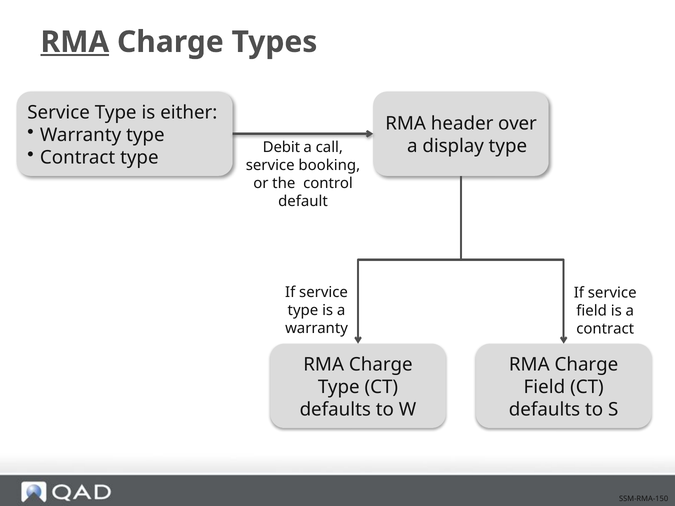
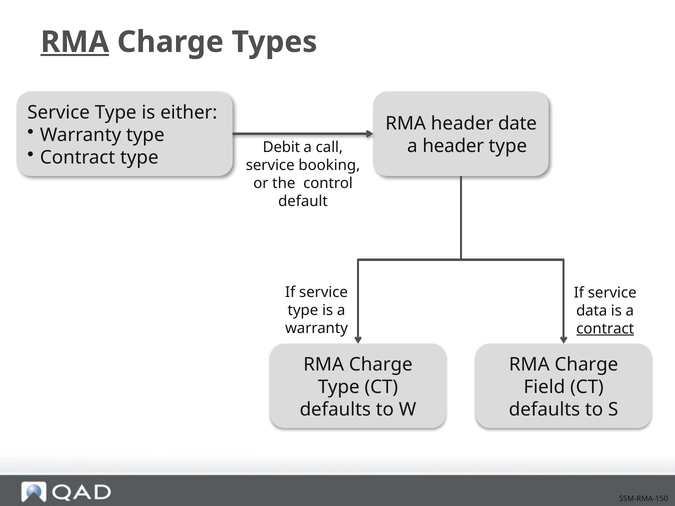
over: over -> date
a display: display -> header
field at (592, 311): field -> data
contract at (605, 329) underline: none -> present
